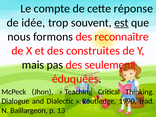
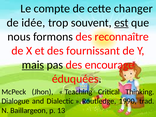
réponse: réponse -> changer
construites: construites -> fournissant
mais underline: none -> present
seulement: seulement -> encourage
